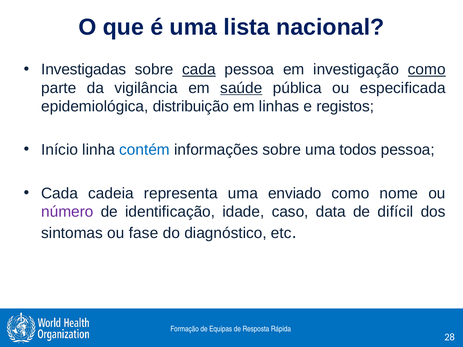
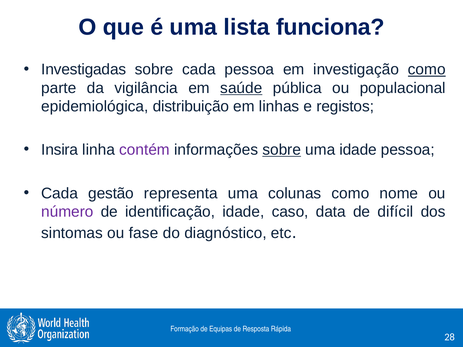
nacional: nacional -> funciona
cada at (199, 70) underline: present -> none
especificada: especificada -> populacional
Início: Início -> Insira
contém colour: blue -> purple
sobre at (282, 150) underline: none -> present
uma todos: todos -> idade
cadeia: cadeia -> gestão
enviado: enviado -> colunas
